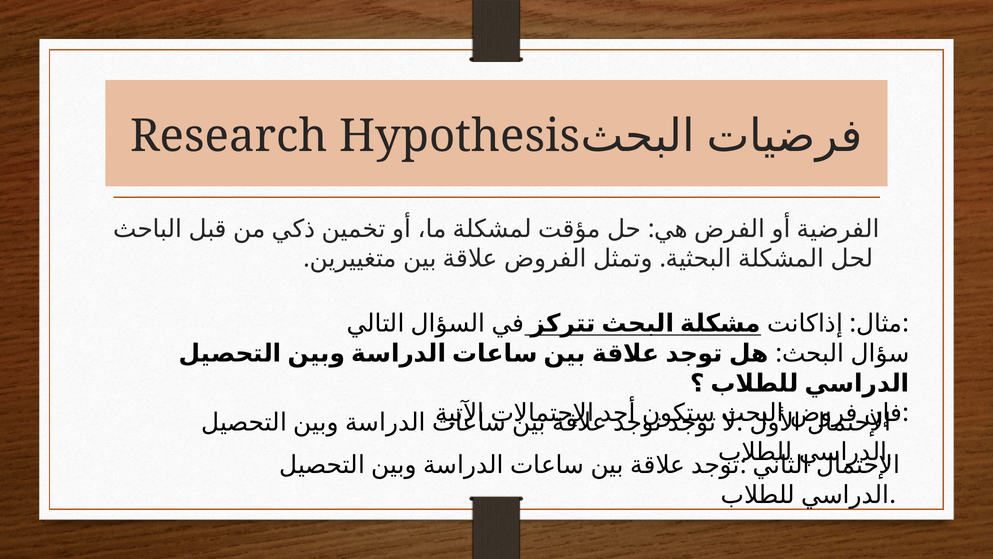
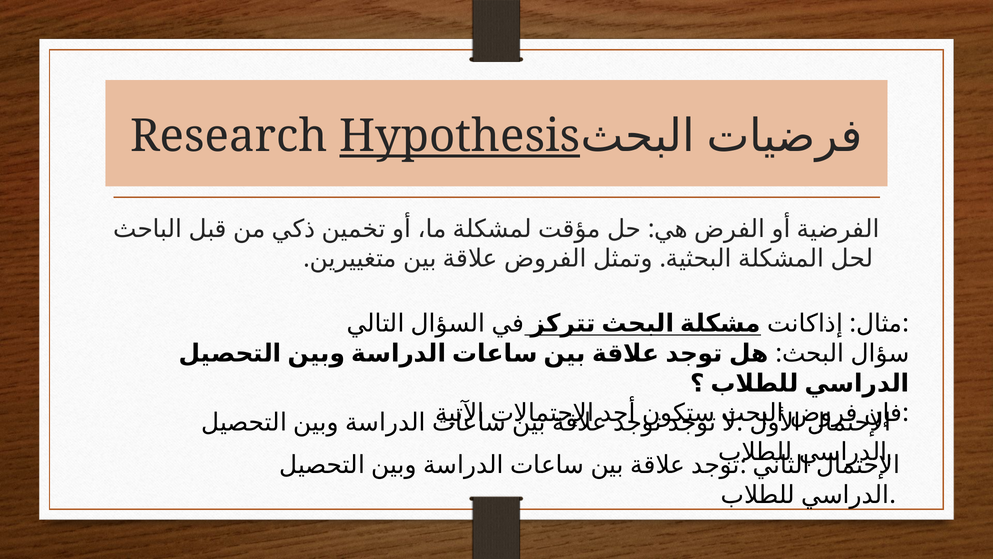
Hypothesis underline: none -> present
